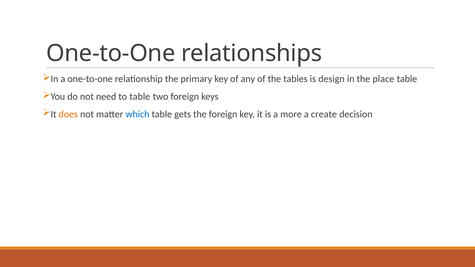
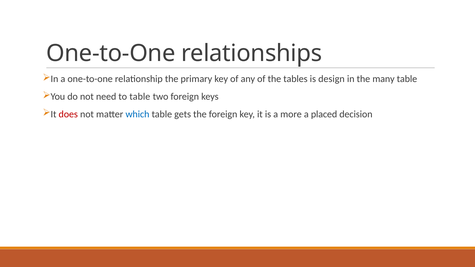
place: place -> many
does colour: orange -> red
create: create -> placed
